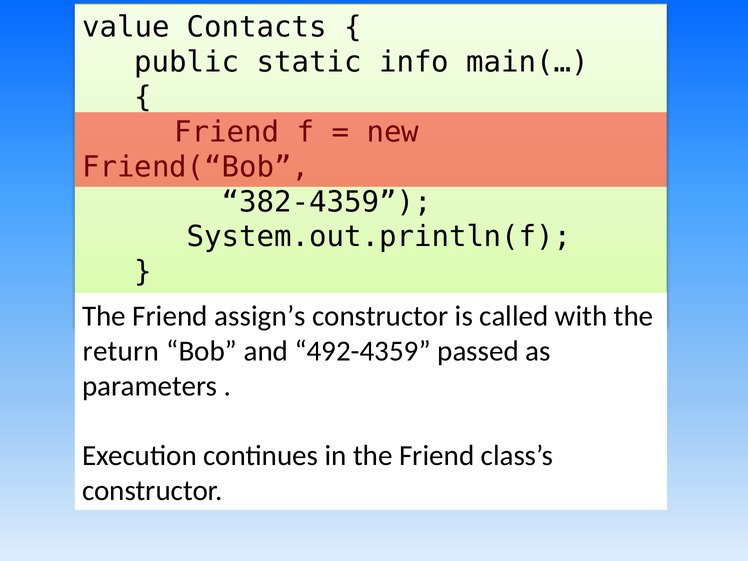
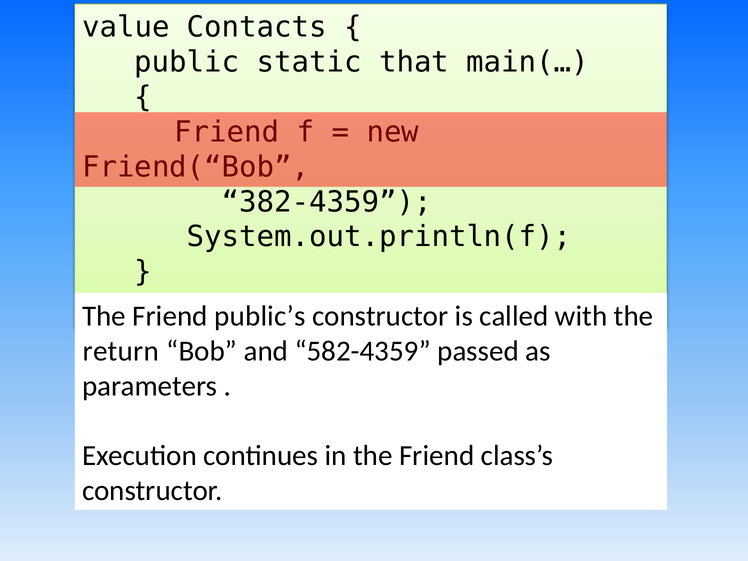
info: info -> that
assign’s: assign’s -> public’s
492-4359: 492-4359 -> 582-4359
